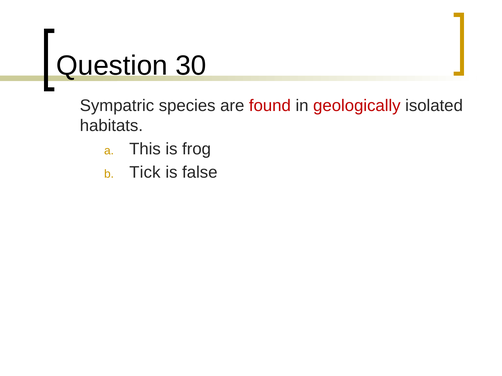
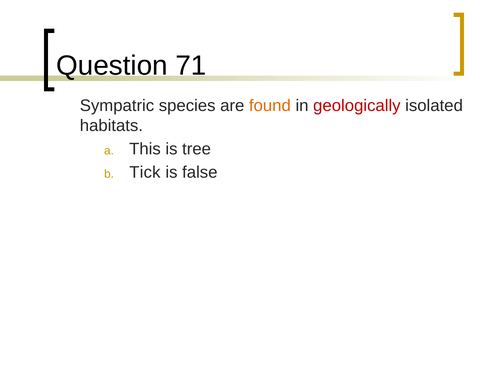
30: 30 -> 71
found colour: red -> orange
frog: frog -> tree
